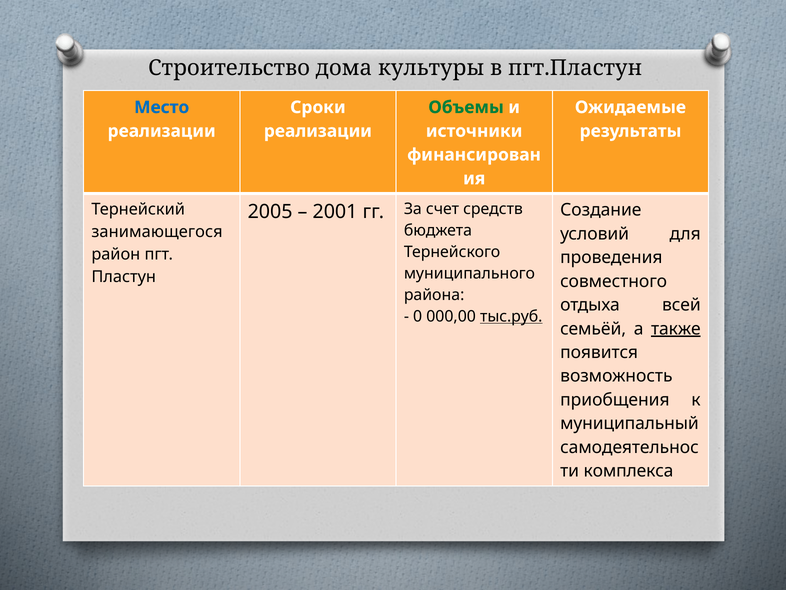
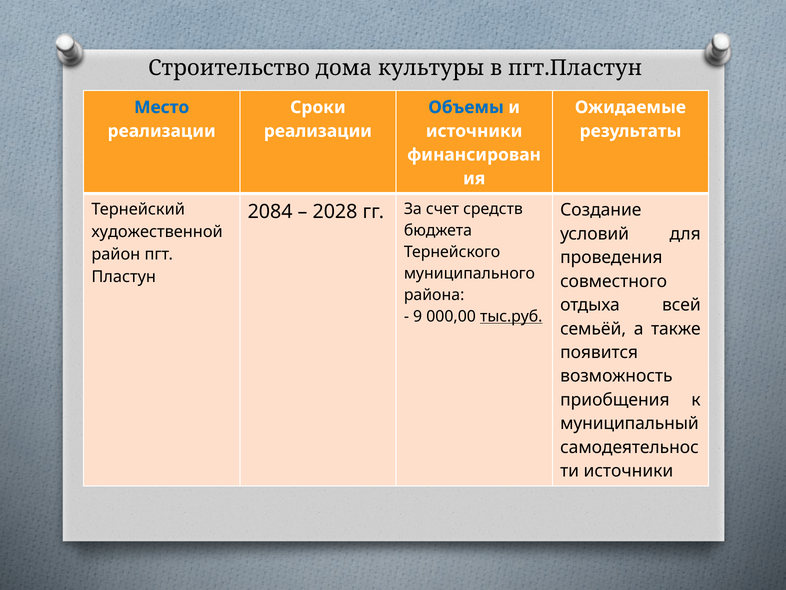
Объемы colour: green -> blue
2005: 2005 -> 2084
2001: 2001 -> 2028
занимающегося: занимающегося -> художественной
0: 0 -> 9
также underline: present -> none
комплекса at (629, 471): комплекса -> источники
